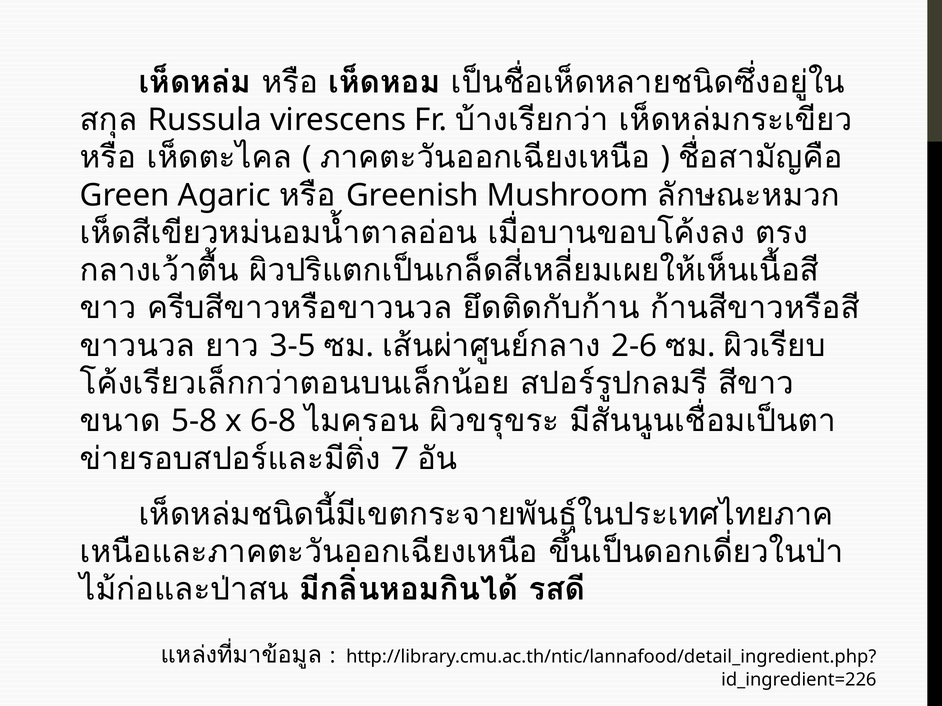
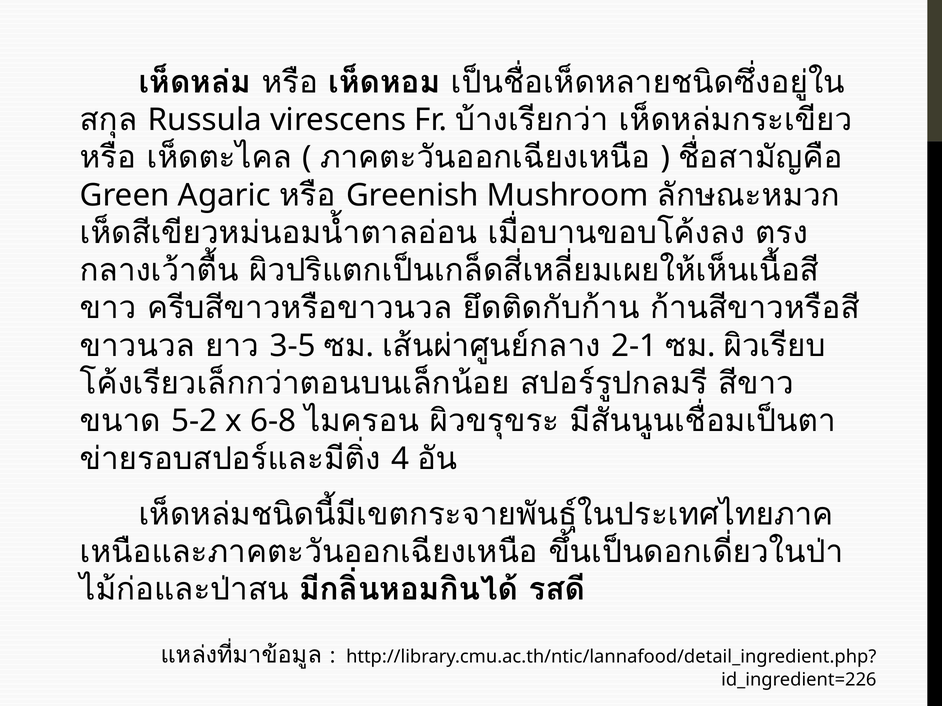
2-6: 2-6 -> 2-1
5-8: 5-8 -> 5-2
7: 7 -> 4
